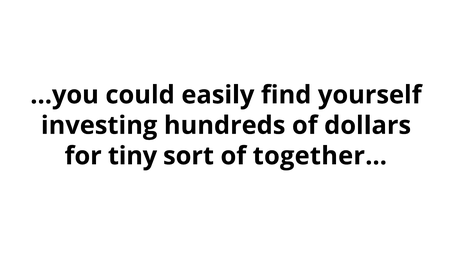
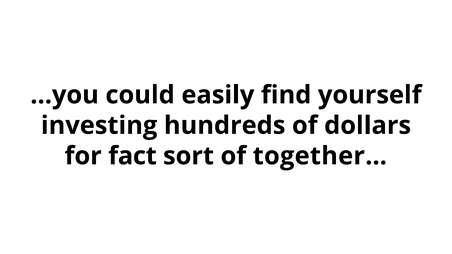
tiny: tiny -> fact
